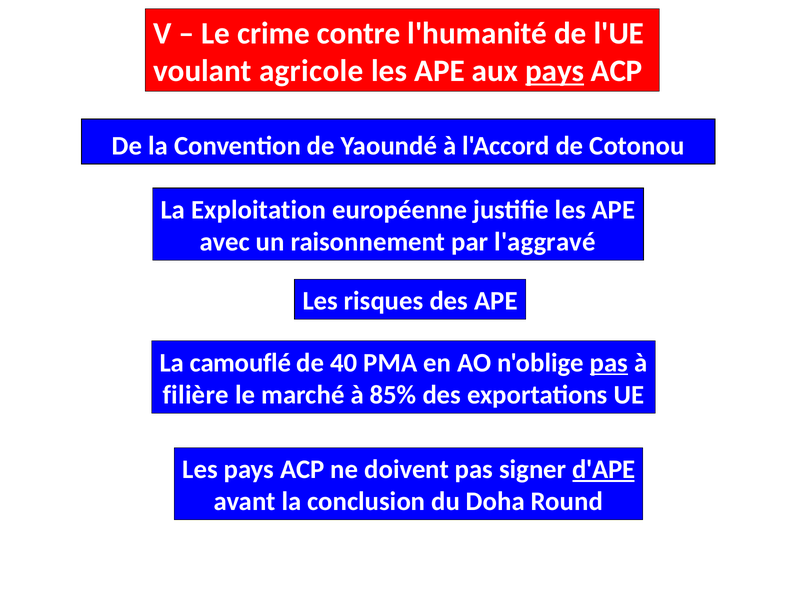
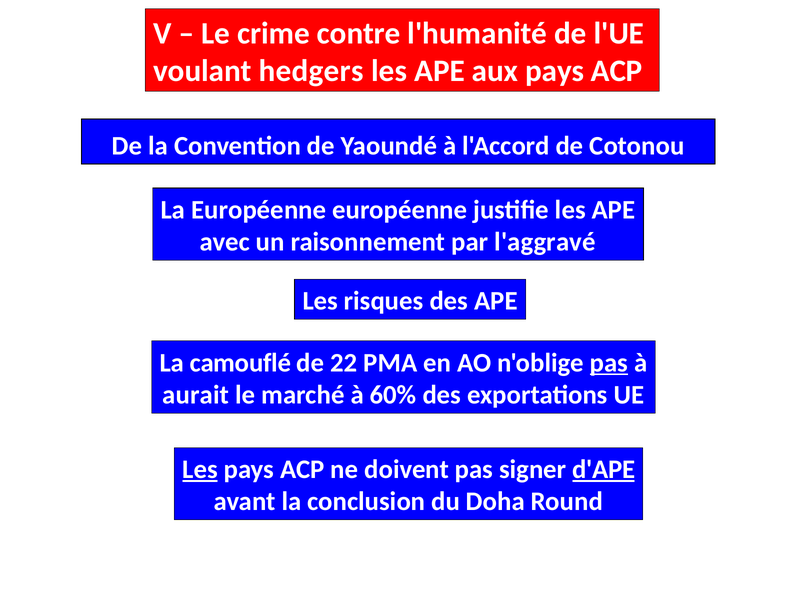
agricole: agricole -> hedgers
pays at (555, 71) underline: present -> none
La Exploitation: Exploitation -> Européenne
40: 40 -> 22
filière: filière -> aurait
85%: 85% -> 60%
Les at (200, 470) underline: none -> present
